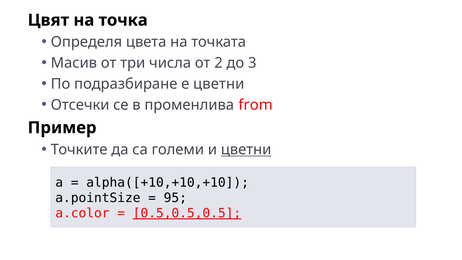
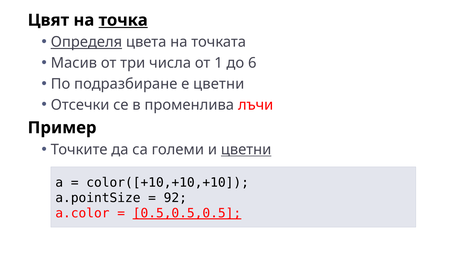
точка underline: none -> present
Определя underline: none -> present
2: 2 -> 1
3: 3 -> 6
from: from -> лъчи
alpha([+10,+10,+10: alpha([+10,+10,+10 -> color([+10,+10,+10
95: 95 -> 92
